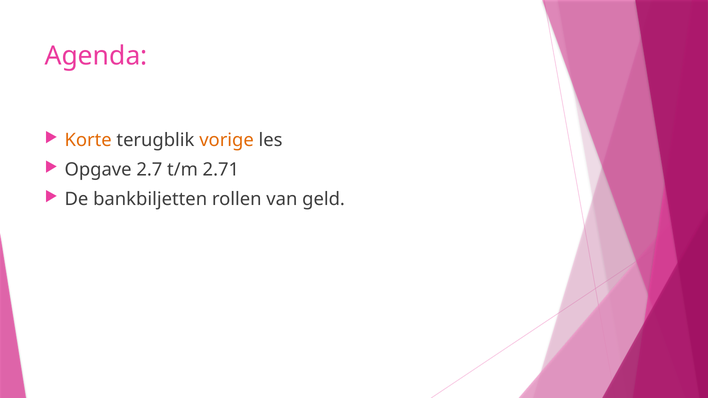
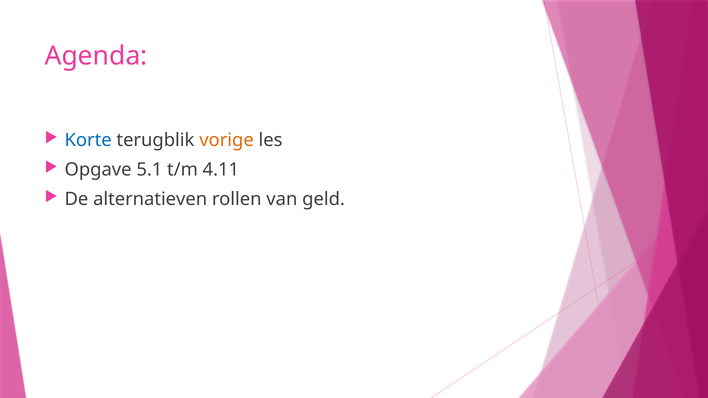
Korte colour: orange -> blue
2.7: 2.7 -> 5.1
2.71: 2.71 -> 4.11
bankbiljetten: bankbiljetten -> alternatieven
